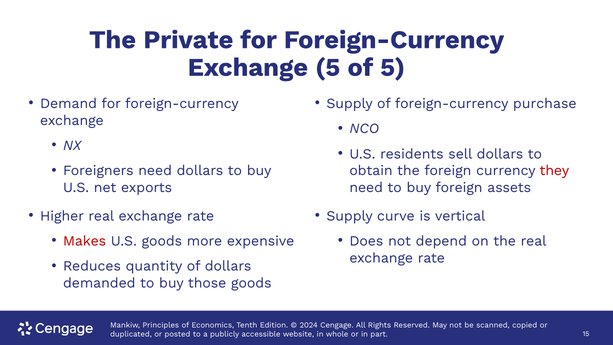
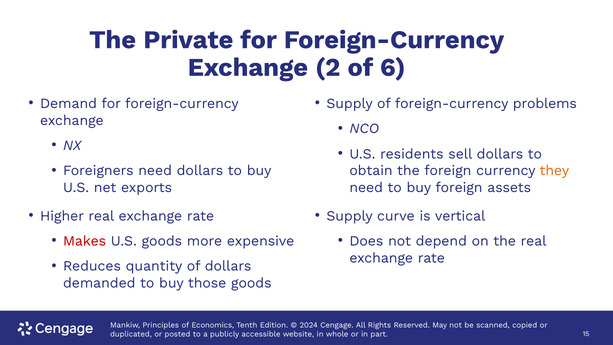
Exchange 5: 5 -> 2
of 5: 5 -> 6
purchase: purchase -> problems
they colour: red -> orange
